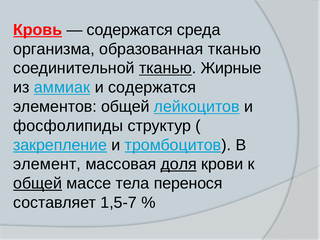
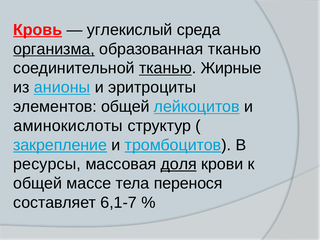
содержатся at (130, 30): содержатся -> углекислый
организма underline: none -> present
аммиак: аммиак -> анионы
и содержатся: содержатся -> эритроциты
фосфолипиды: фосфолипиды -> аминокислоты
элемент: элемент -> ресурсы
общей at (38, 183) underline: present -> none
1,5-7: 1,5-7 -> 6,1-7
